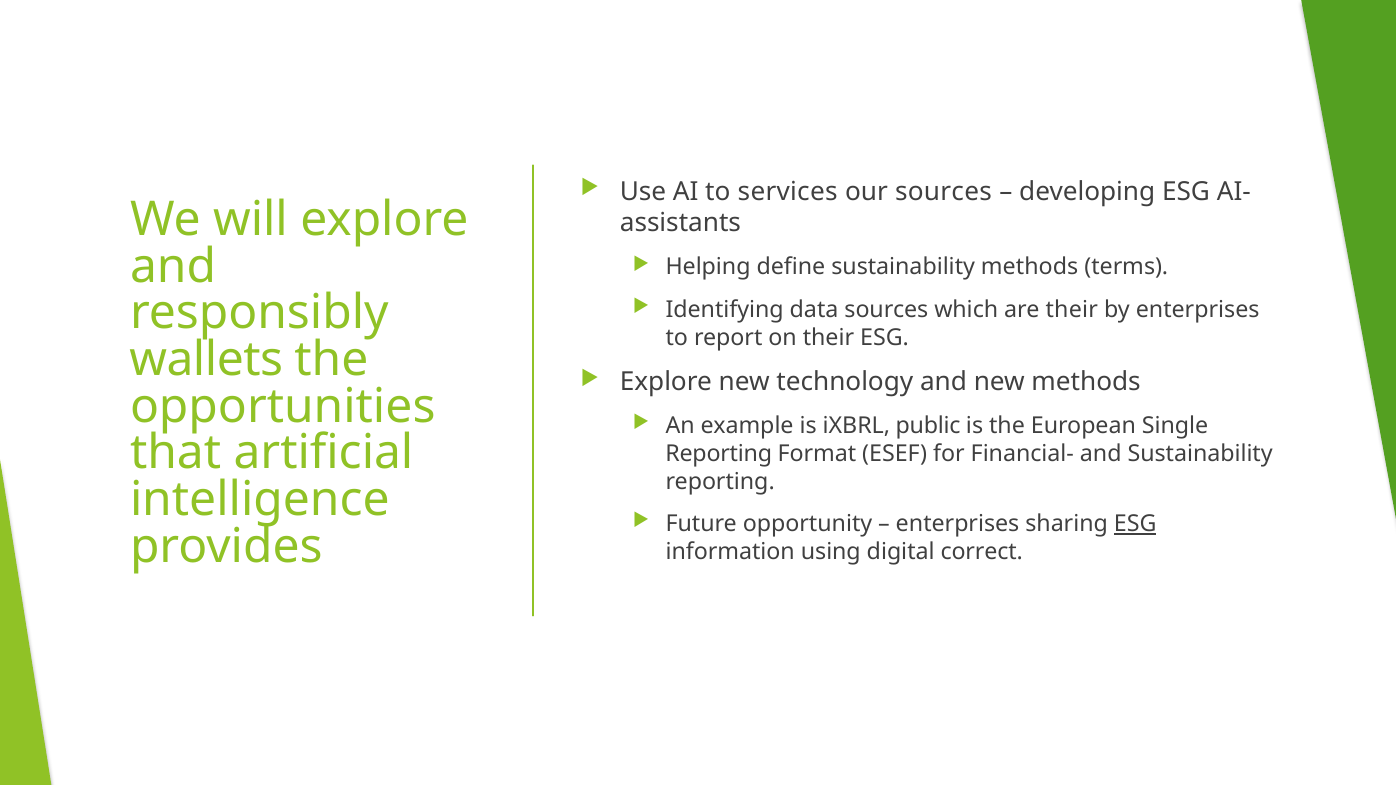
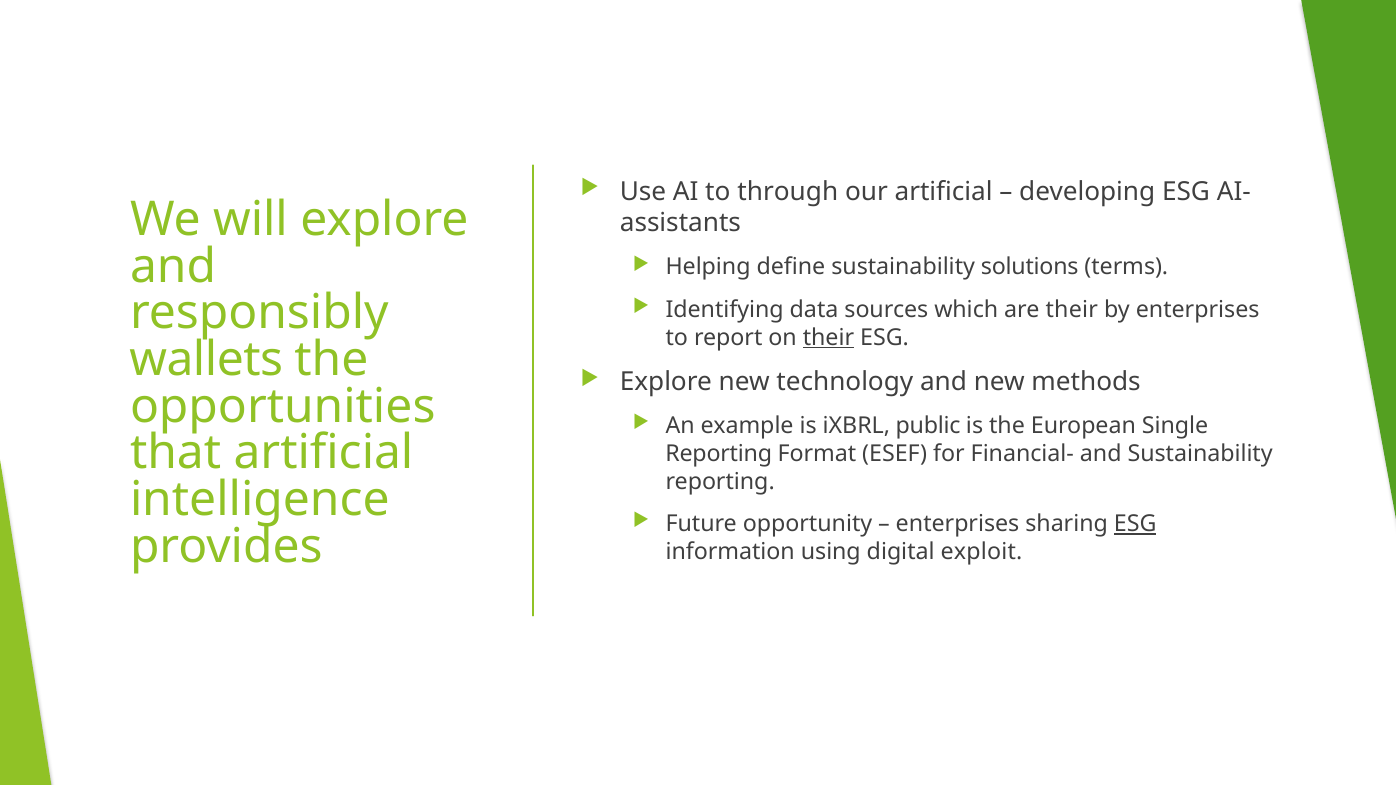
services: services -> through
our sources: sources -> artificial
sustainability methods: methods -> solutions
their at (828, 338) underline: none -> present
correct: correct -> exploit
